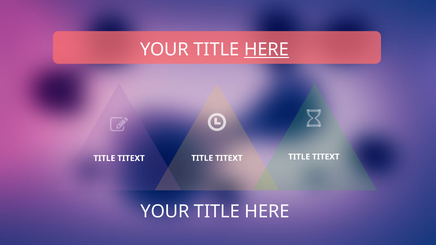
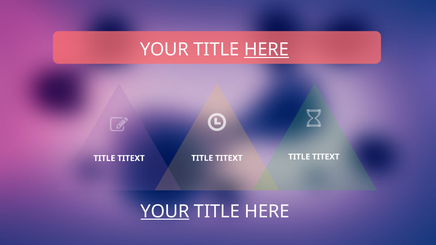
YOUR at (165, 212) underline: none -> present
